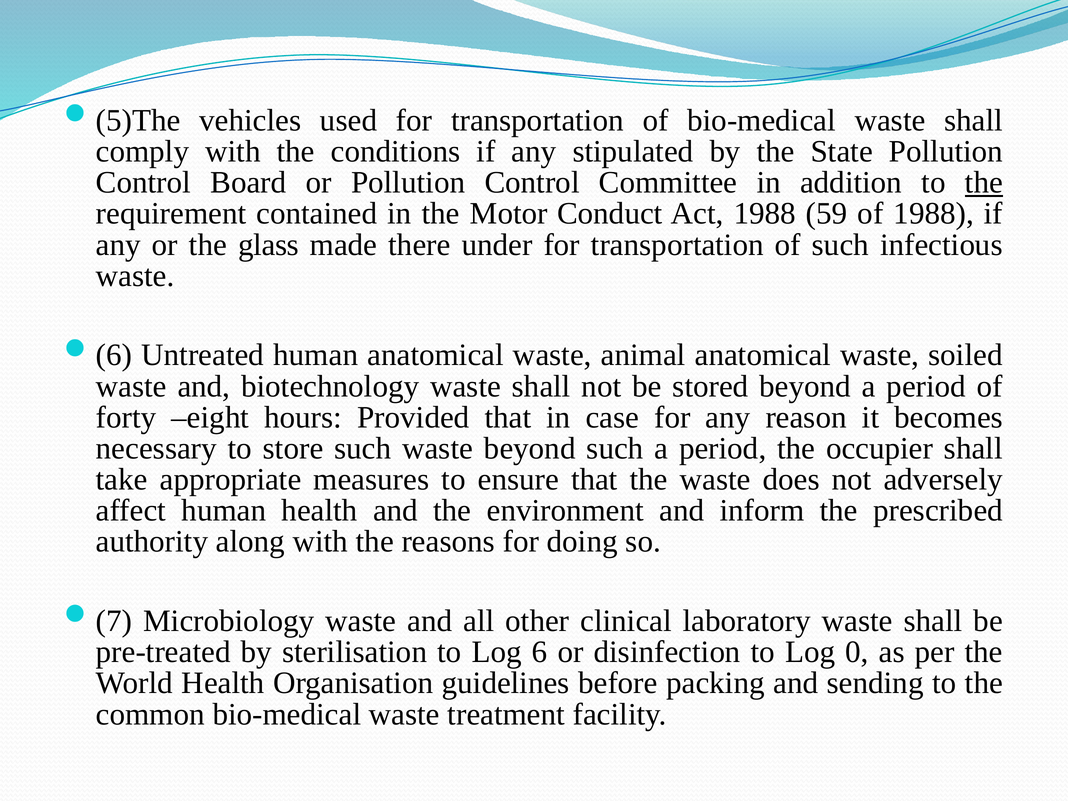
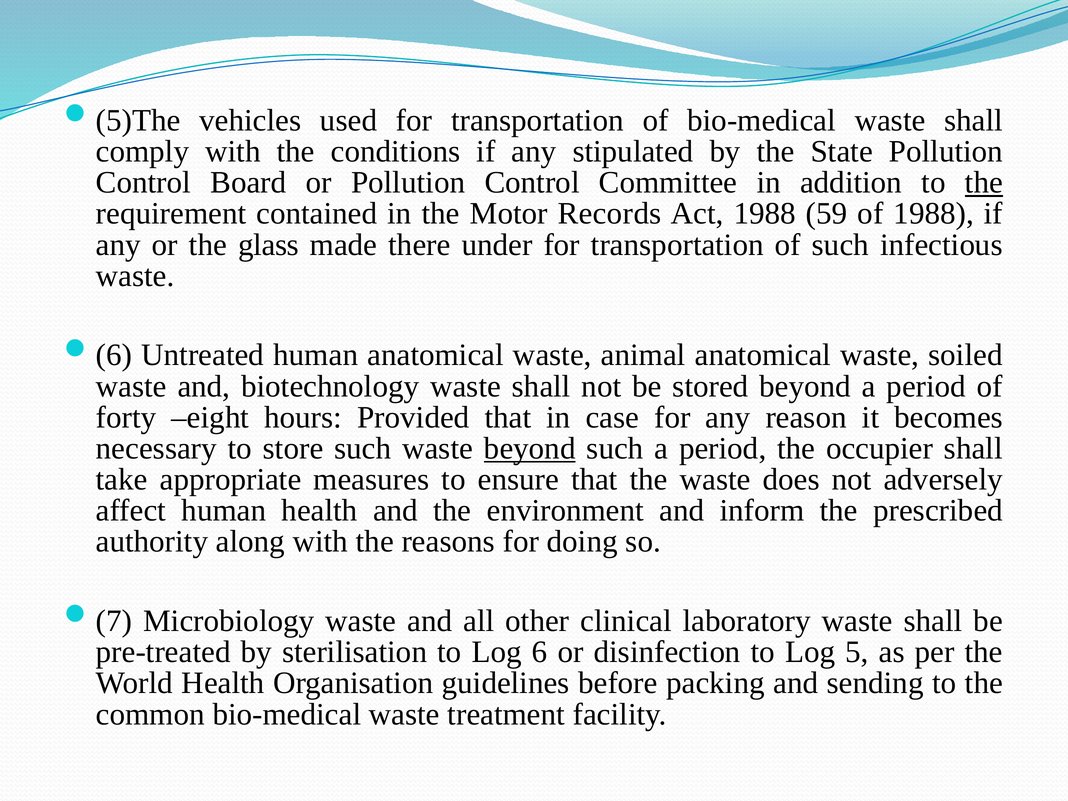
Conduct: Conduct -> Records
beyond at (530, 448) underline: none -> present
0: 0 -> 5
